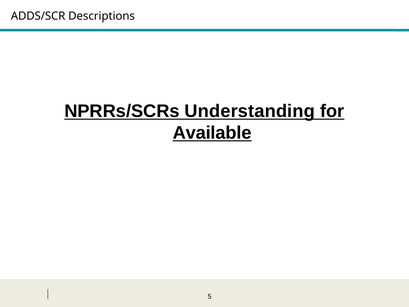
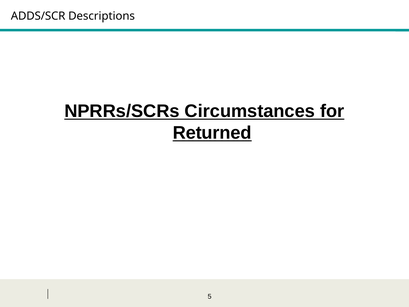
Understanding: Understanding -> Circumstances
Available: Available -> Returned
